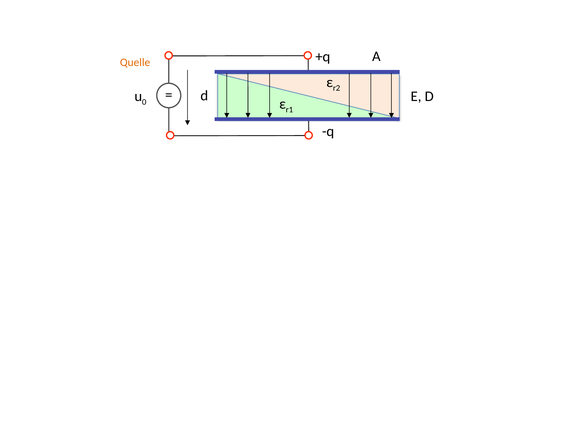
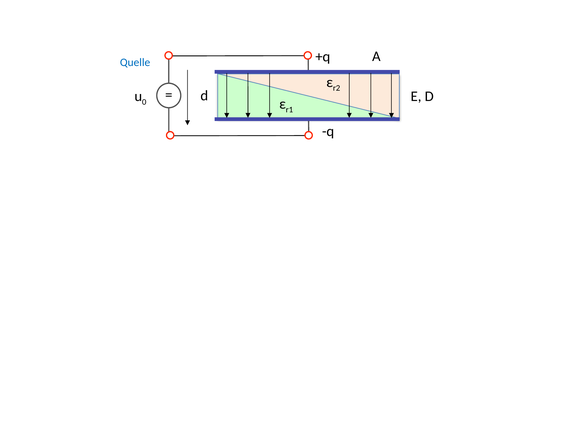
Quelle colour: orange -> blue
